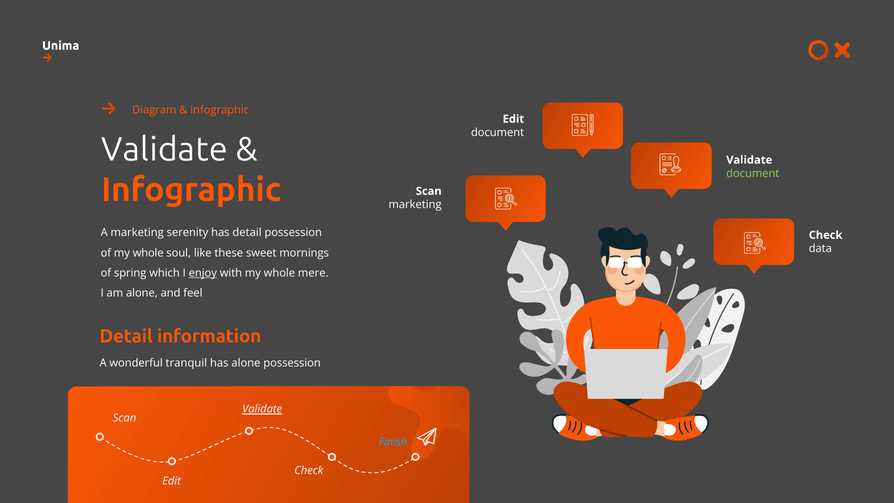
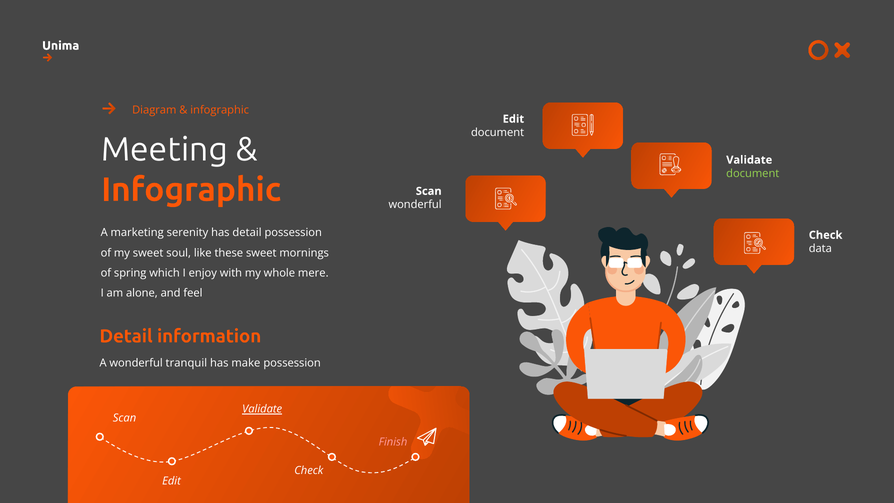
Validate at (164, 149): Validate -> Meeting
marketing at (415, 205): marketing -> wonderful
of my whole: whole -> sweet
enjoy underline: present -> none
has alone: alone -> make
Finish colour: light blue -> pink
